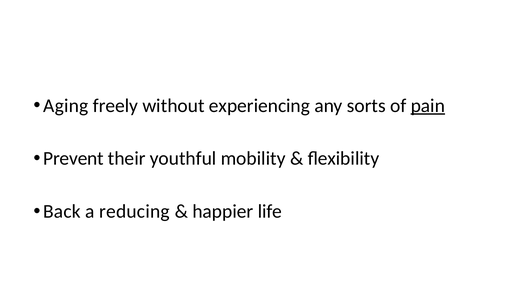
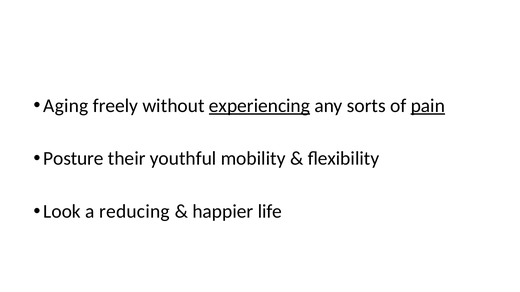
experiencing underline: none -> present
Prevent: Prevent -> Posture
Back: Back -> Look
